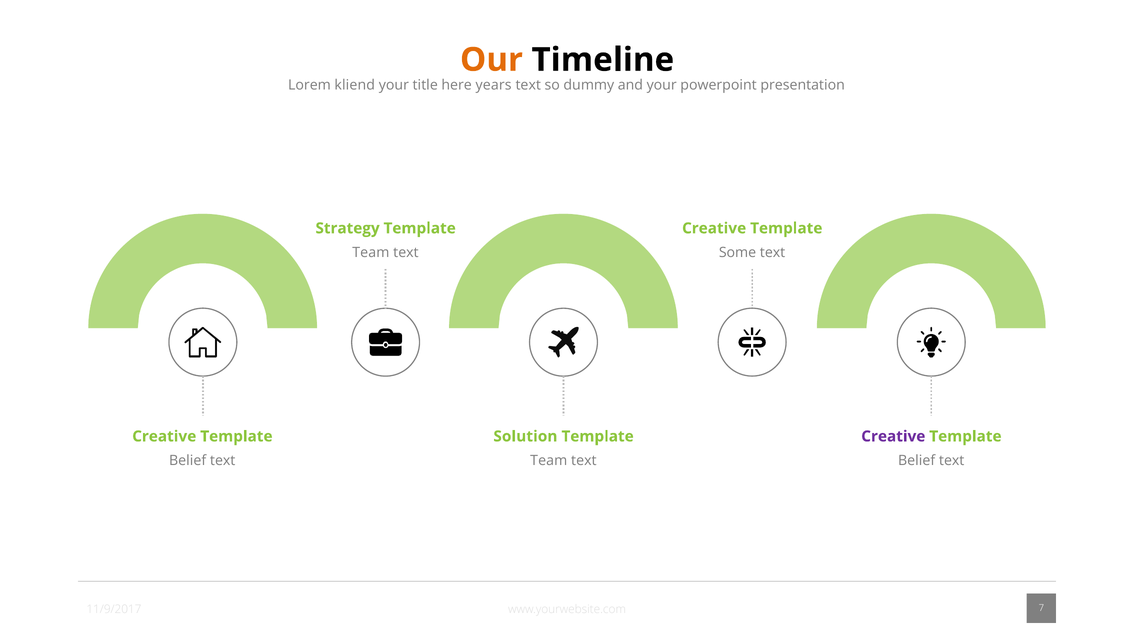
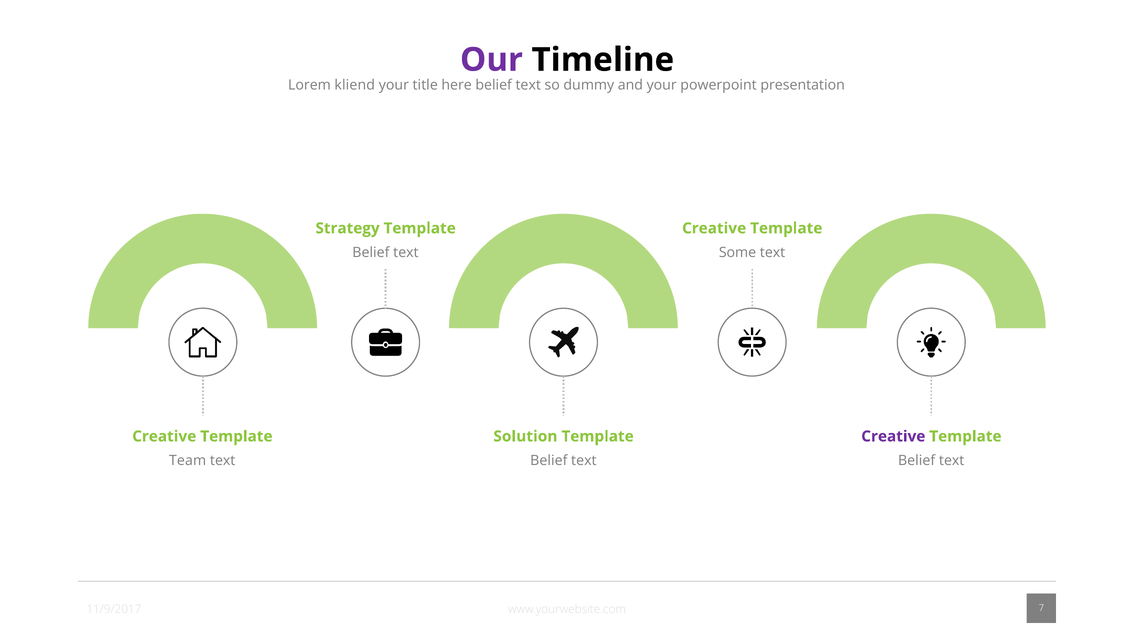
Our colour: orange -> purple
here years: years -> belief
Team at (371, 253): Team -> Belief
Belief at (188, 461): Belief -> Team
Team at (549, 461): Team -> Belief
